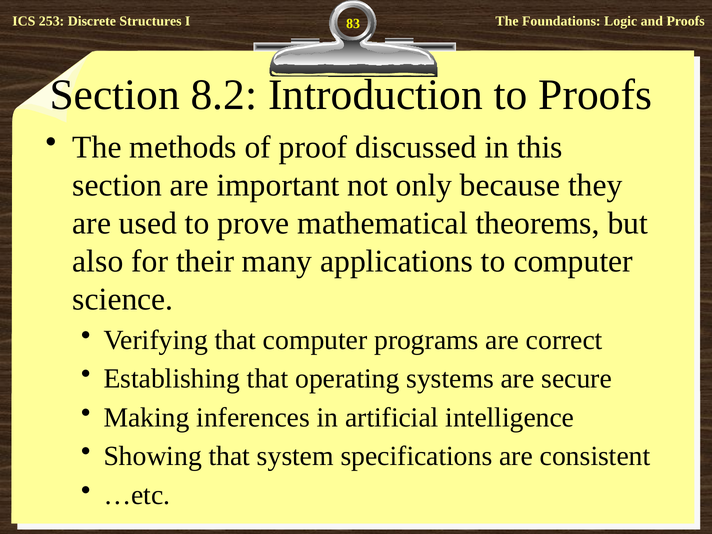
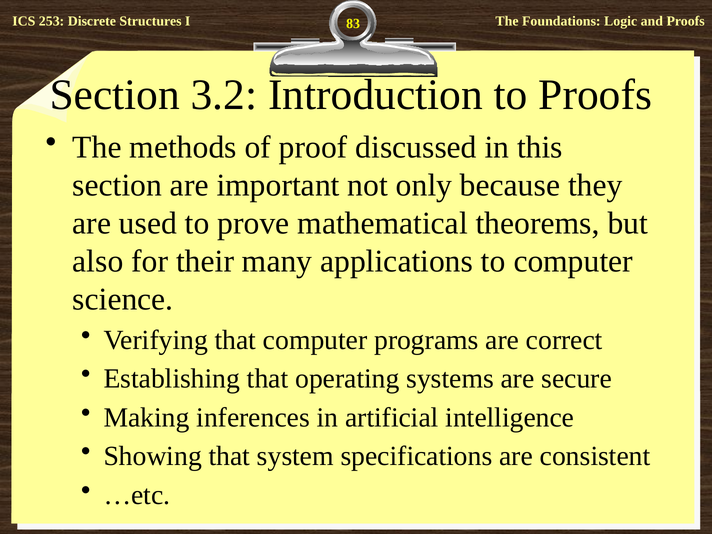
8.2: 8.2 -> 3.2
